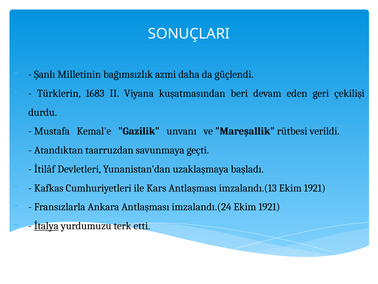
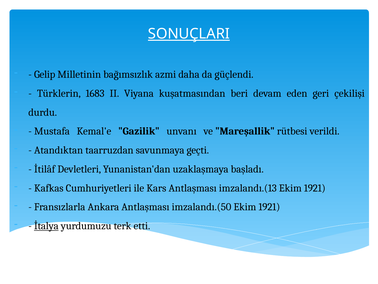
SONUÇLARI underline: none -> present
Şanlı: Şanlı -> Gelip
imzalandı.(24: imzalandı.(24 -> imzalandı.(50
